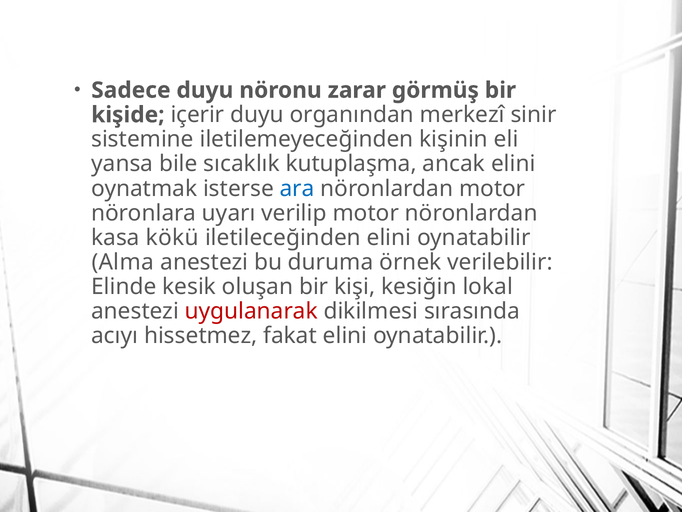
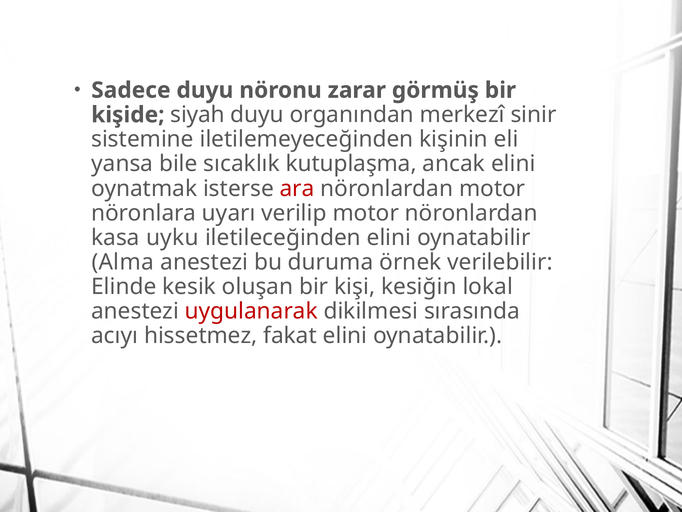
içerir: içerir -> siyah
ara colour: blue -> red
kökü: kökü -> uyku
